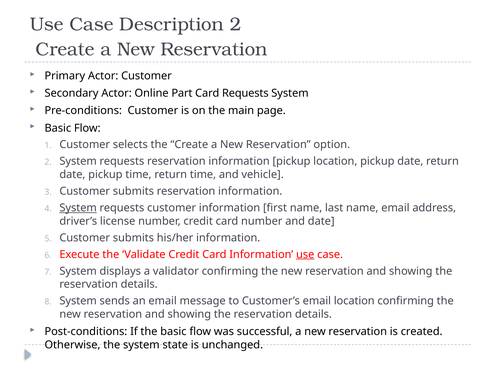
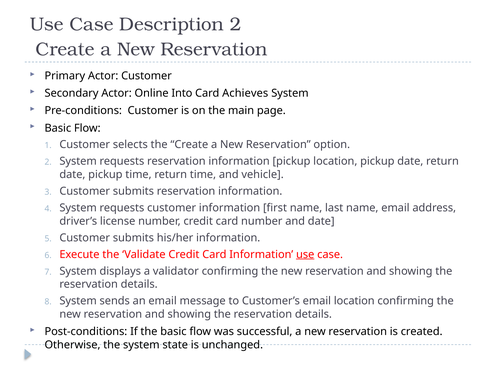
Part: Part -> Into
Card Requests: Requests -> Achieves
System at (78, 208) underline: present -> none
